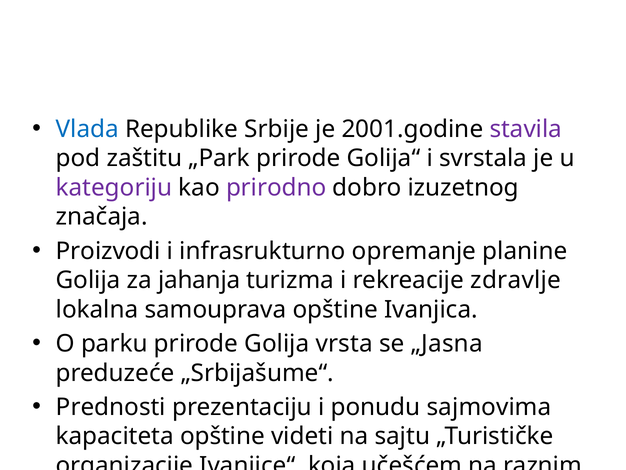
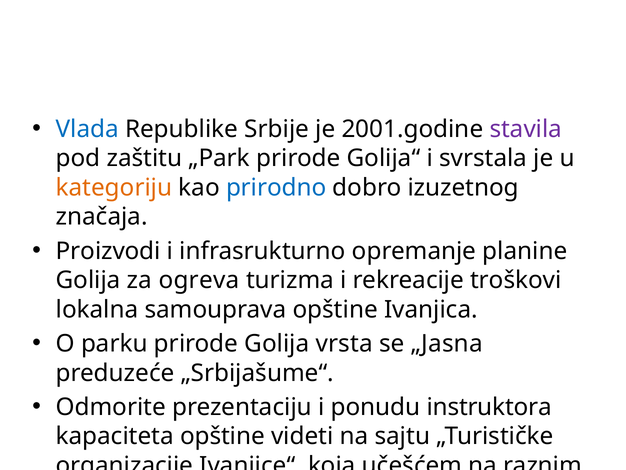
kategoriju colour: purple -> orange
prirodno colour: purple -> blue
jahanja: jahanja -> ogreva
zdravlje: zdravlje -> troškovi
Prednosti: Prednosti -> Odmorite
ponudu sajmovima: sajmovima -> instruktora
